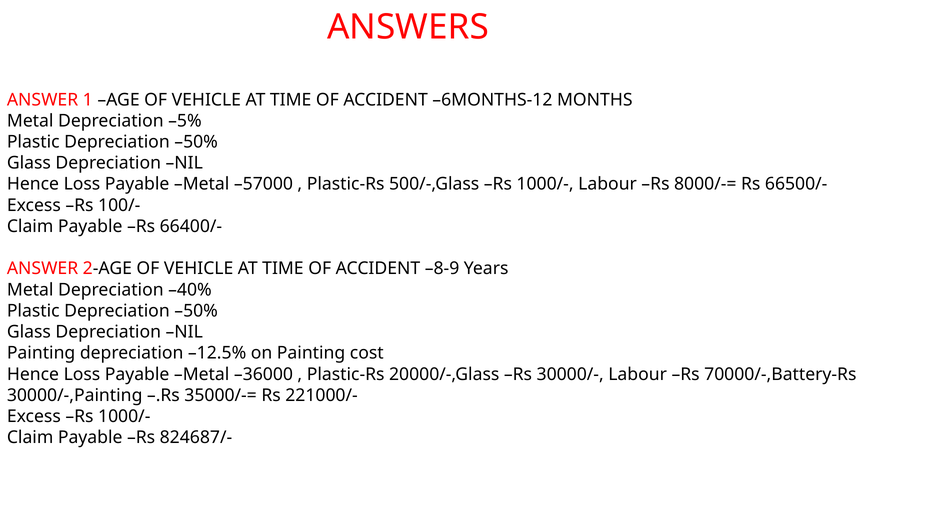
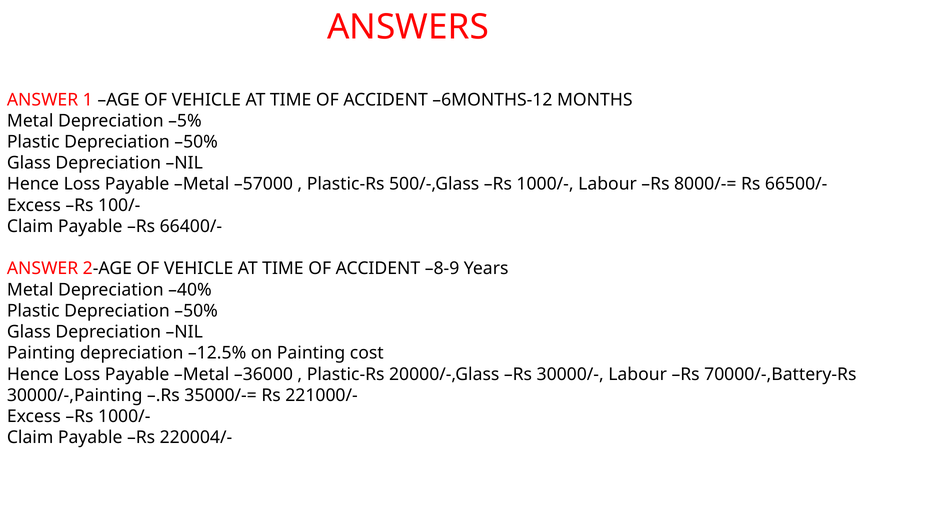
824687/-: 824687/- -> 220004/-
